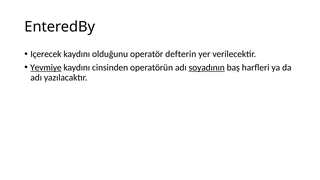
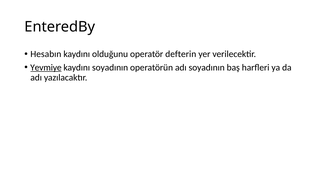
Içerecek: Içerecek -> Hesabın
kaydını cinsinden: cinsinden -> soyadının
soyadının at (207, 68) underline: present -> none
